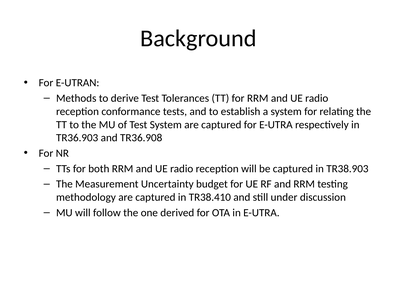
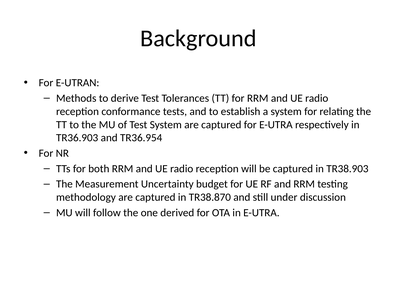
TR36.908: TR36.908 -> TR36.954
TR38.410: TR38.410 -> TR38.870
